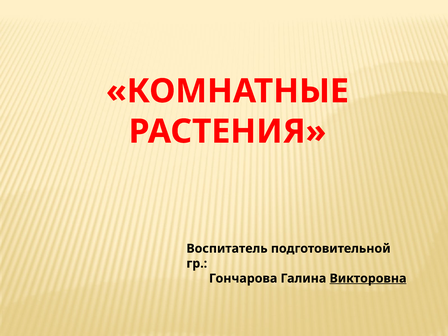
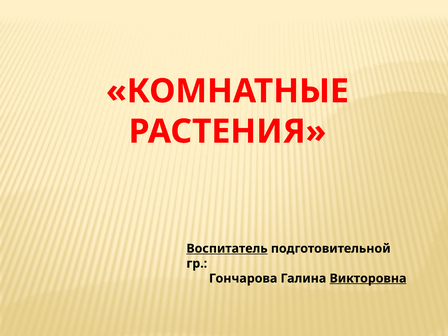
Воспитатель underline: none -> present
